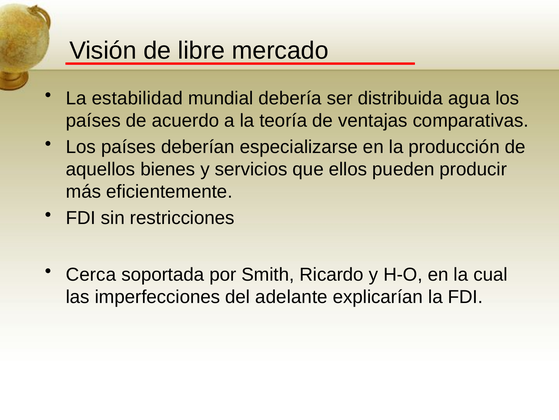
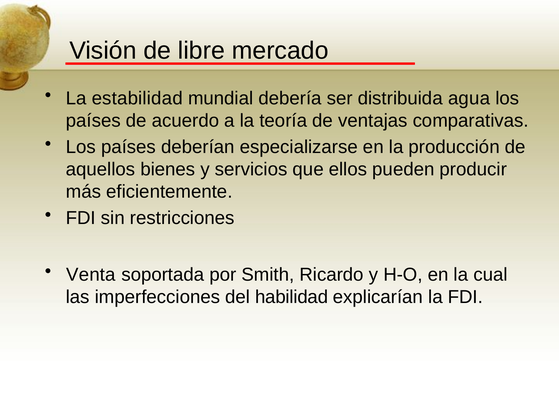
Cerca: Cerca -> Venta
adelante: adelante -> habilidad
